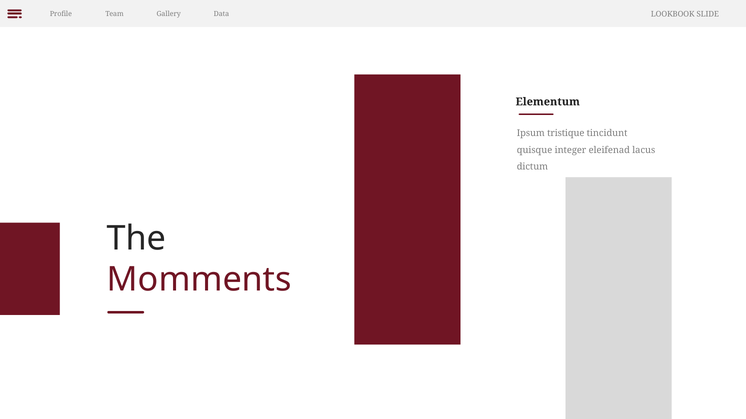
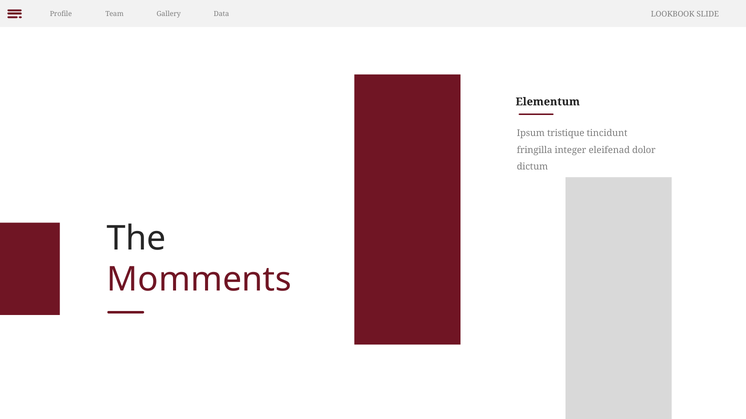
quisque: quisque -> fringilla
lacus: lacus -> dolor
